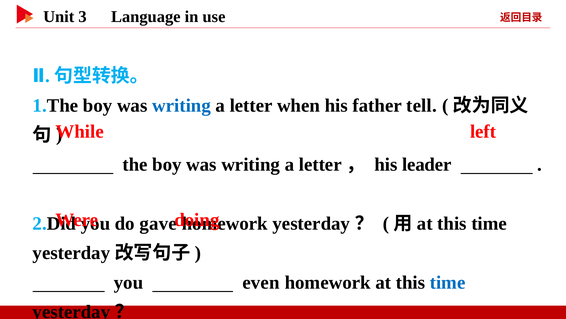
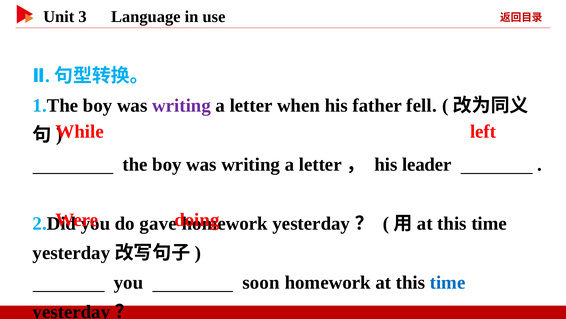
writing at (181, 105) colour: blue -> purple
tell: tell -> fell
even: even -> soon
